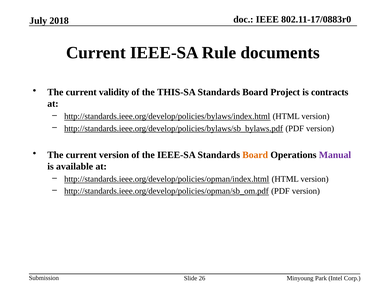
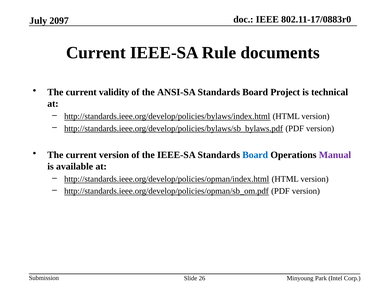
2018: 2018 -> 2097
THIS-SA: THIS-SA -> ANSI-SA
contracts: contracts -> technical
Board at (255, 155) colour: orange -> blue
